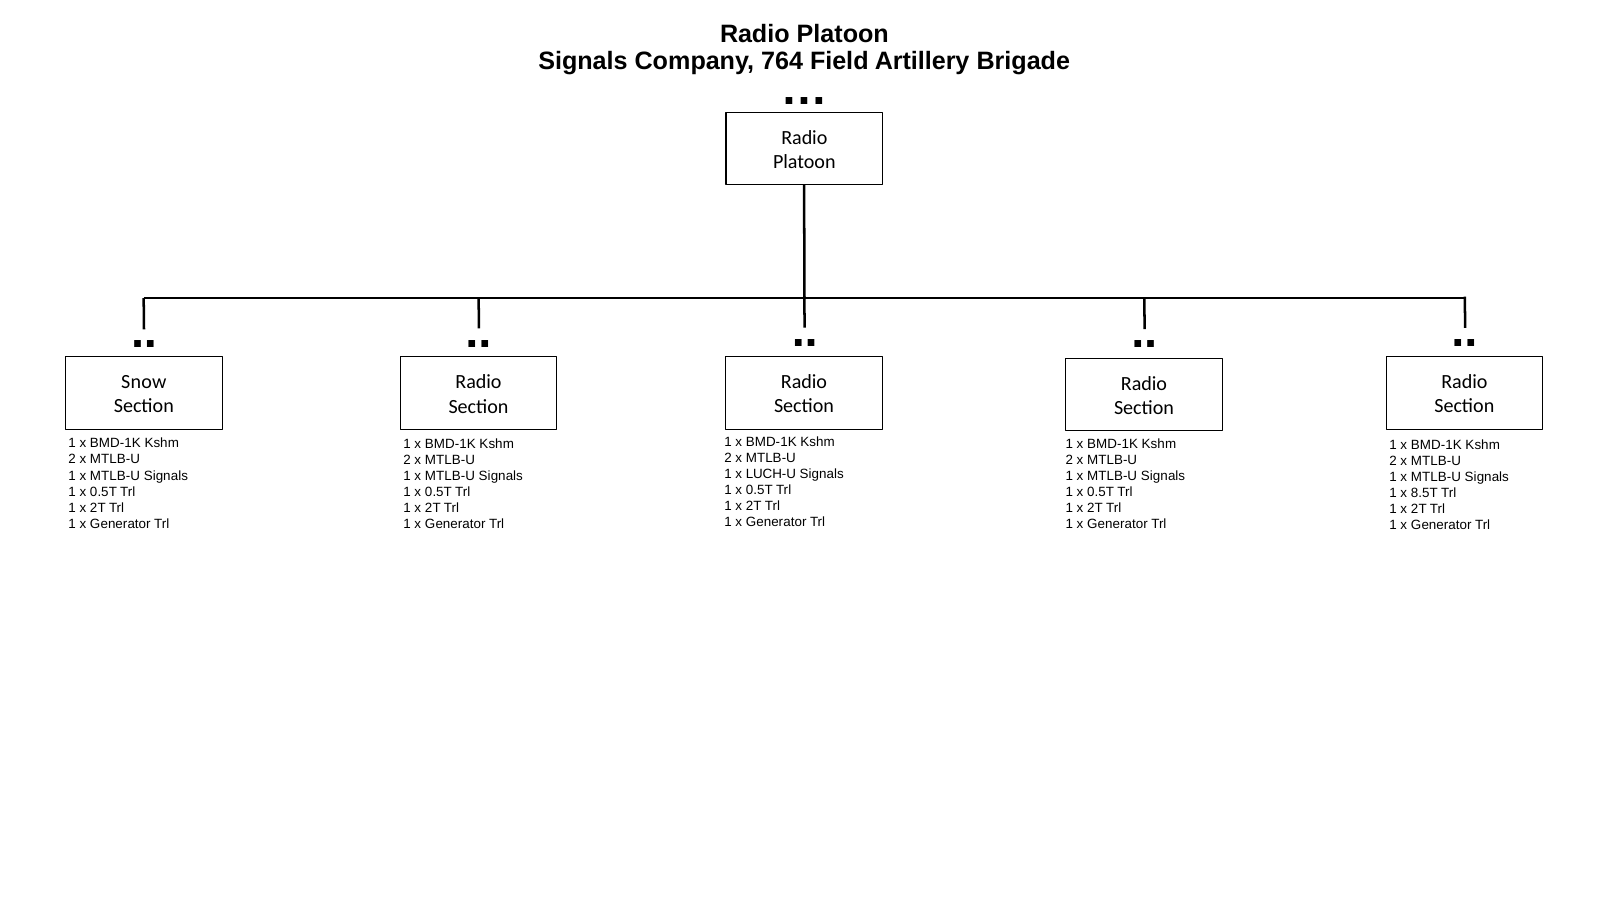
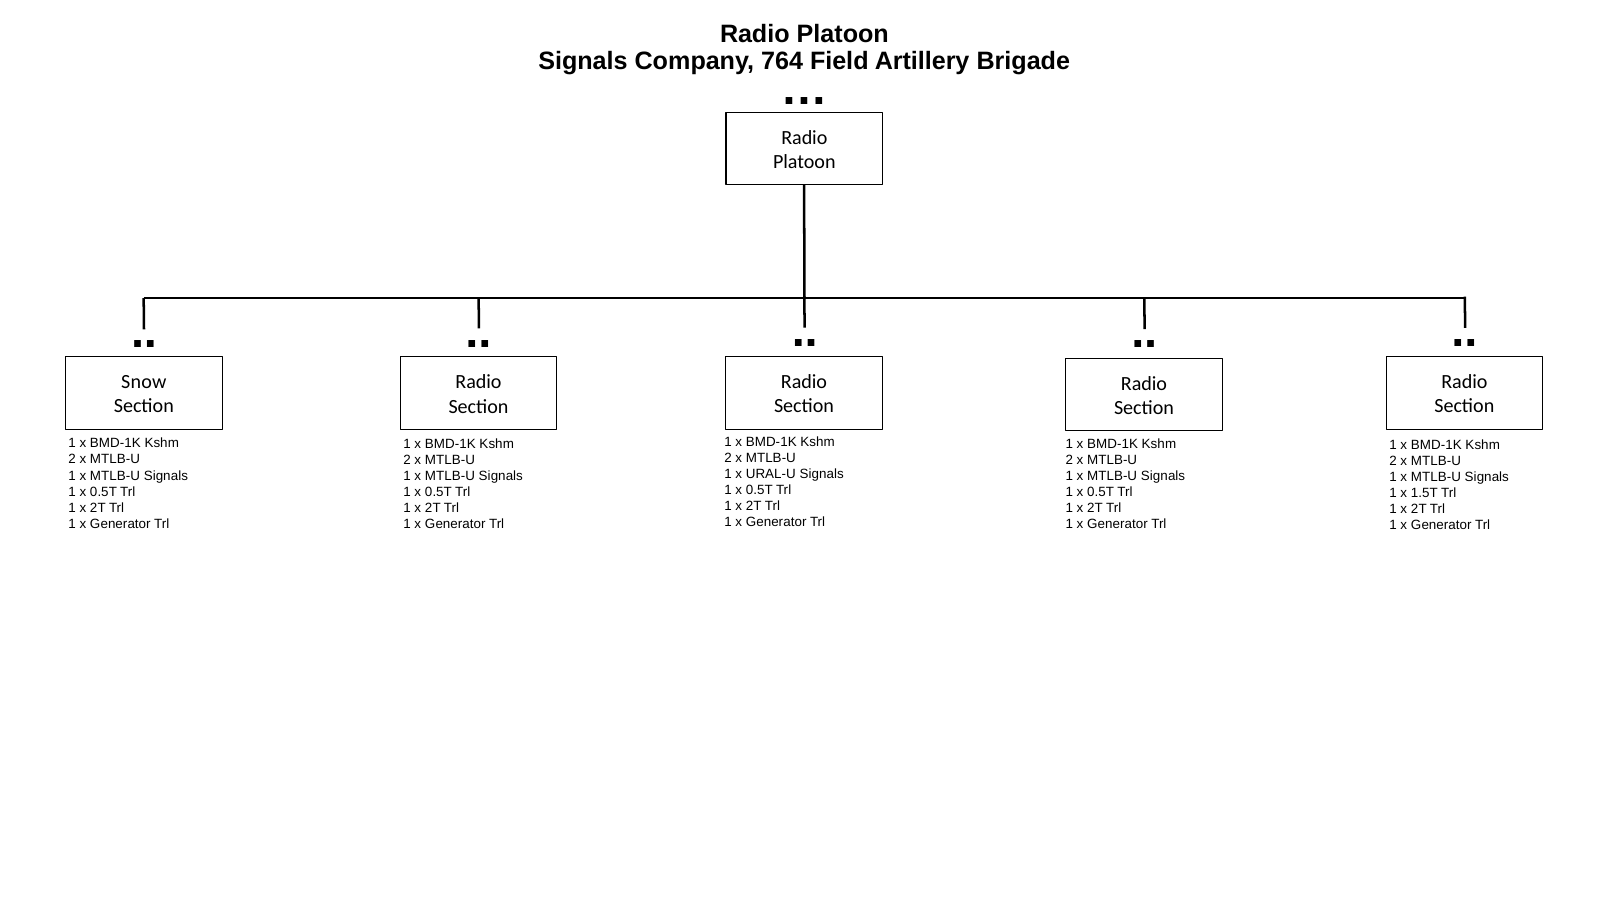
LUCH-U: LUCH-U -> URAL-U
8.5T: 8.5T -> 1.5T
